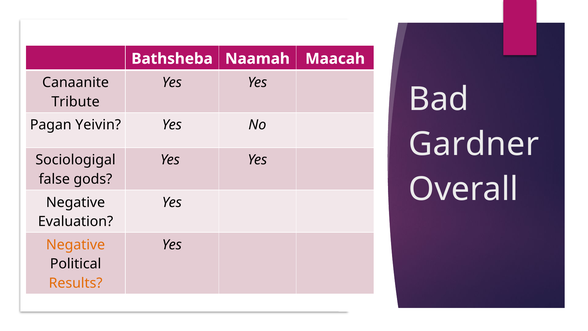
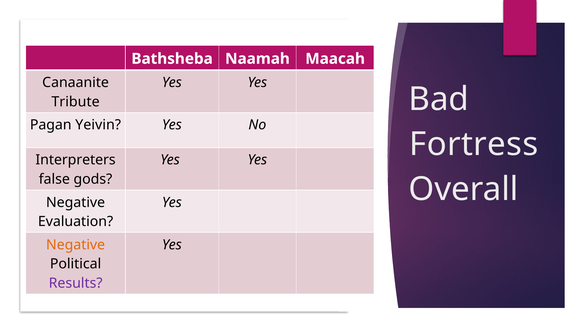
Gardner: Gardner -> Fortress
Sociologigal: Sociologigal -> Interpreters
Results colour: orange -> purple
